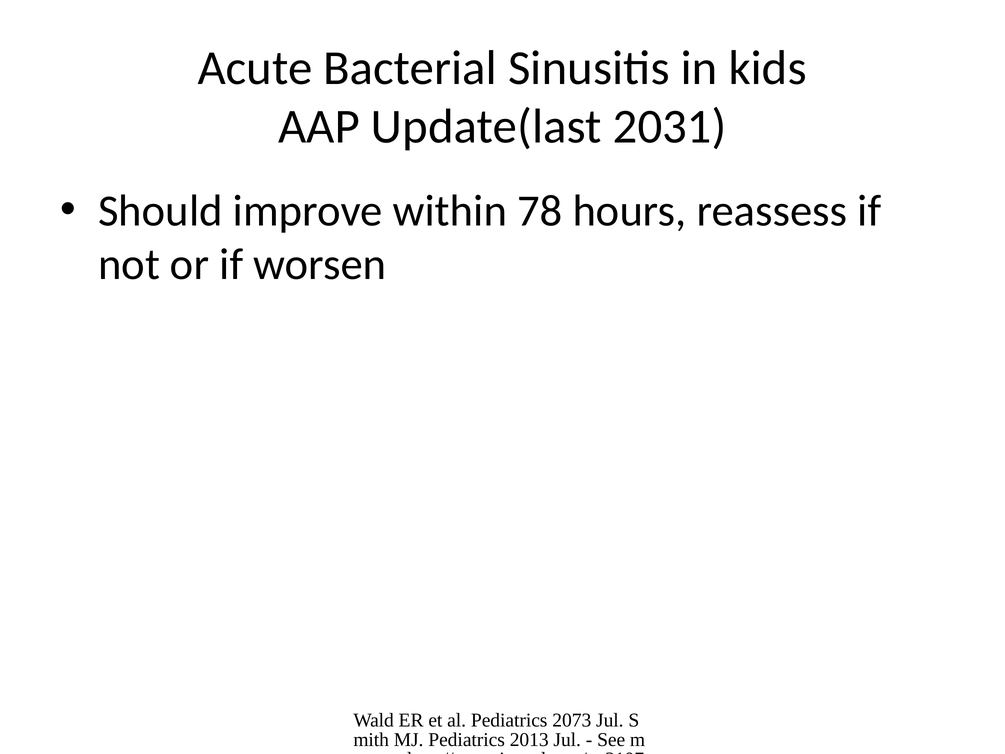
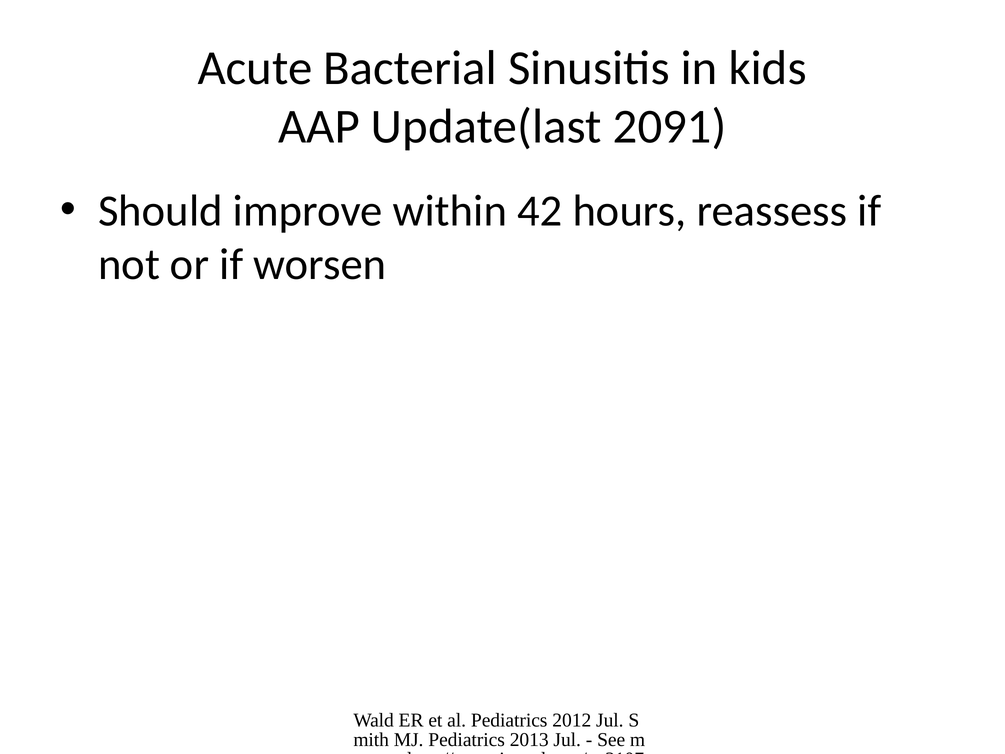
2031: 2031 -> 2091
78: 78 -> 42
2073: 2073 -> 2012
